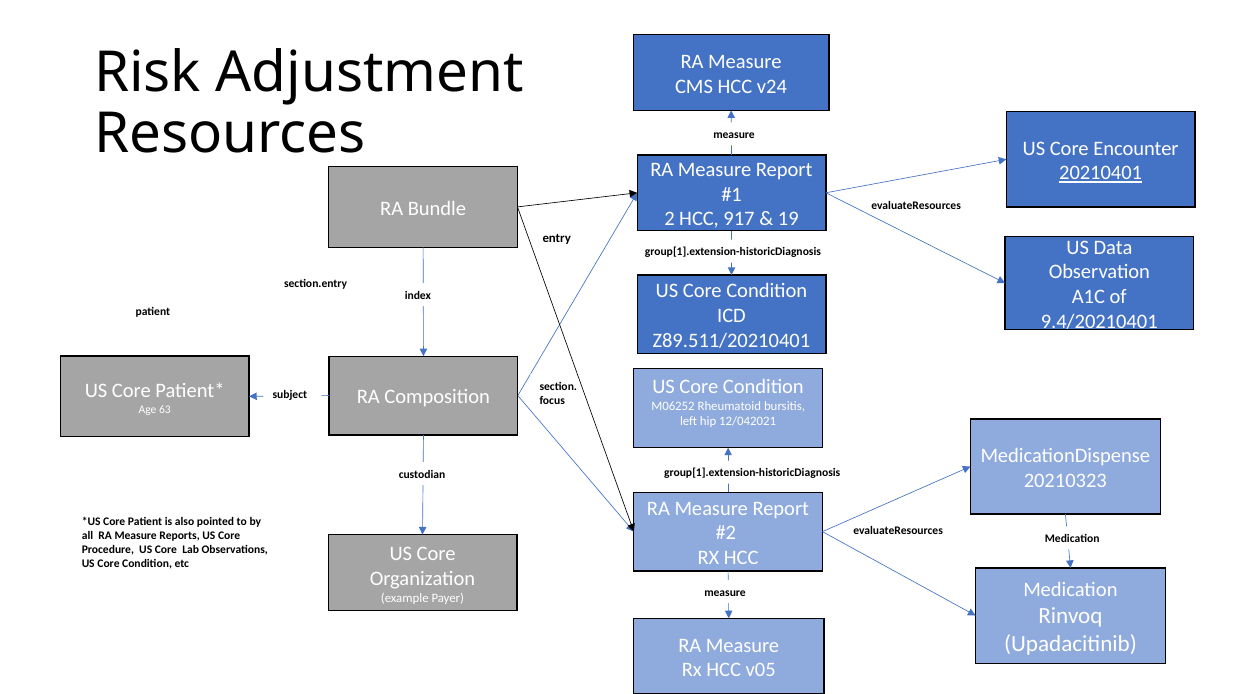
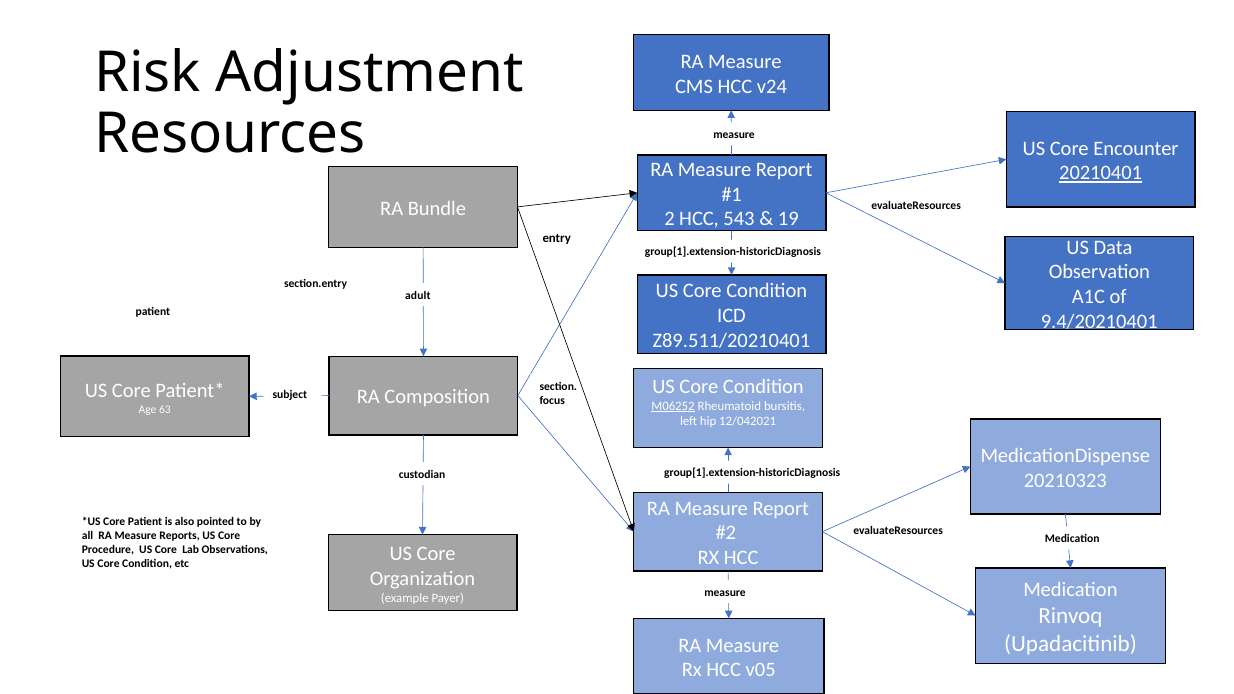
917: 917 -> 543
index: index -> adult
M06252 underline: none -> present
